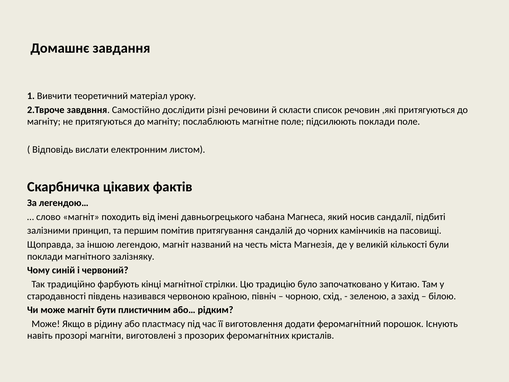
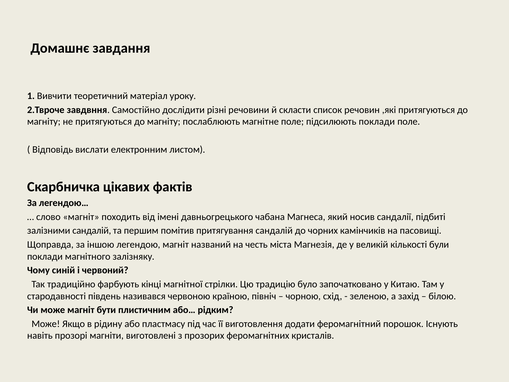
залізними принцип: принцип -> сандалій
